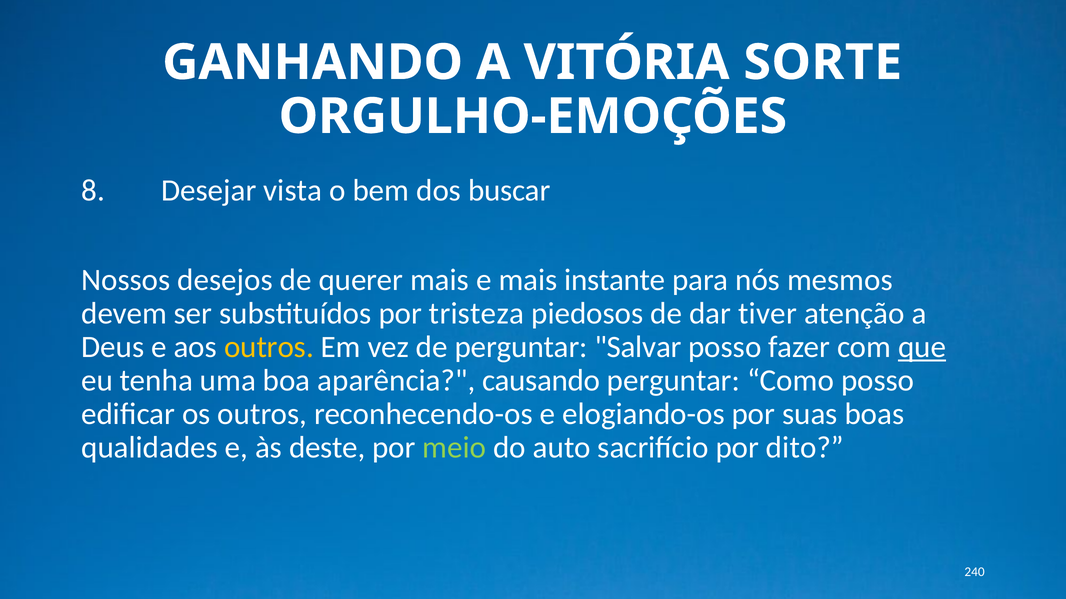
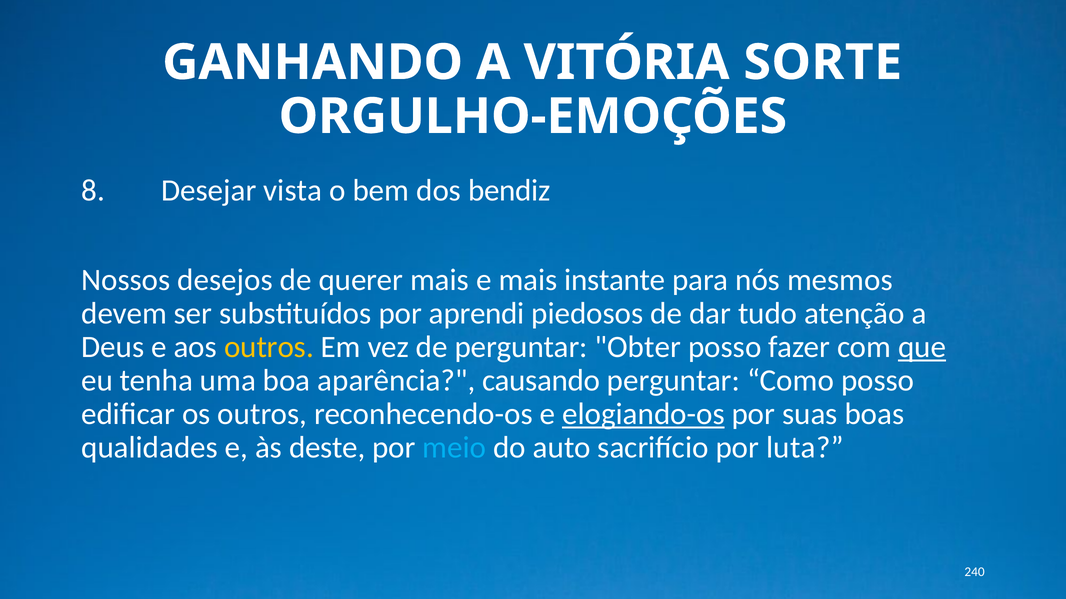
buscar: buscar -> bendiz
tristeza: tristeza -> aprendi
tiver: tiver -> tudo
Salvar: Salvar -> Obter
elogiando-os underline: none -> present
meio colour: light green -> light blue
dito: dito -> luta
